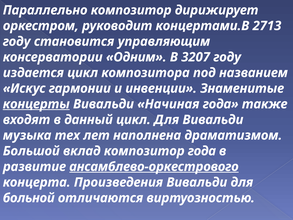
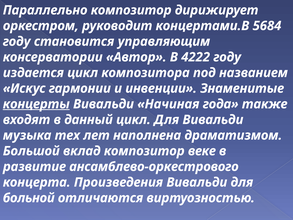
2713: 2713 -> 5684
Одним: Одним -> Автор
3207: 3207 -> 4222
композитор года: года -> веке
ансамблево-оркестрового underline: present -> none
